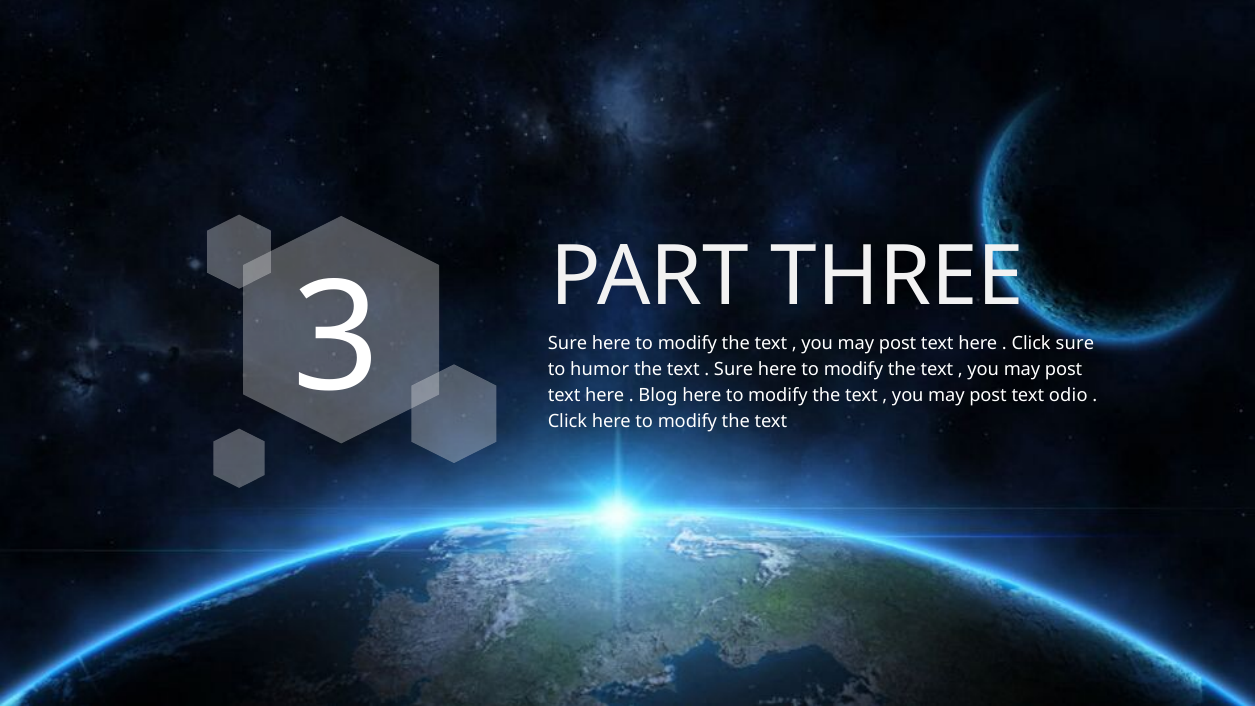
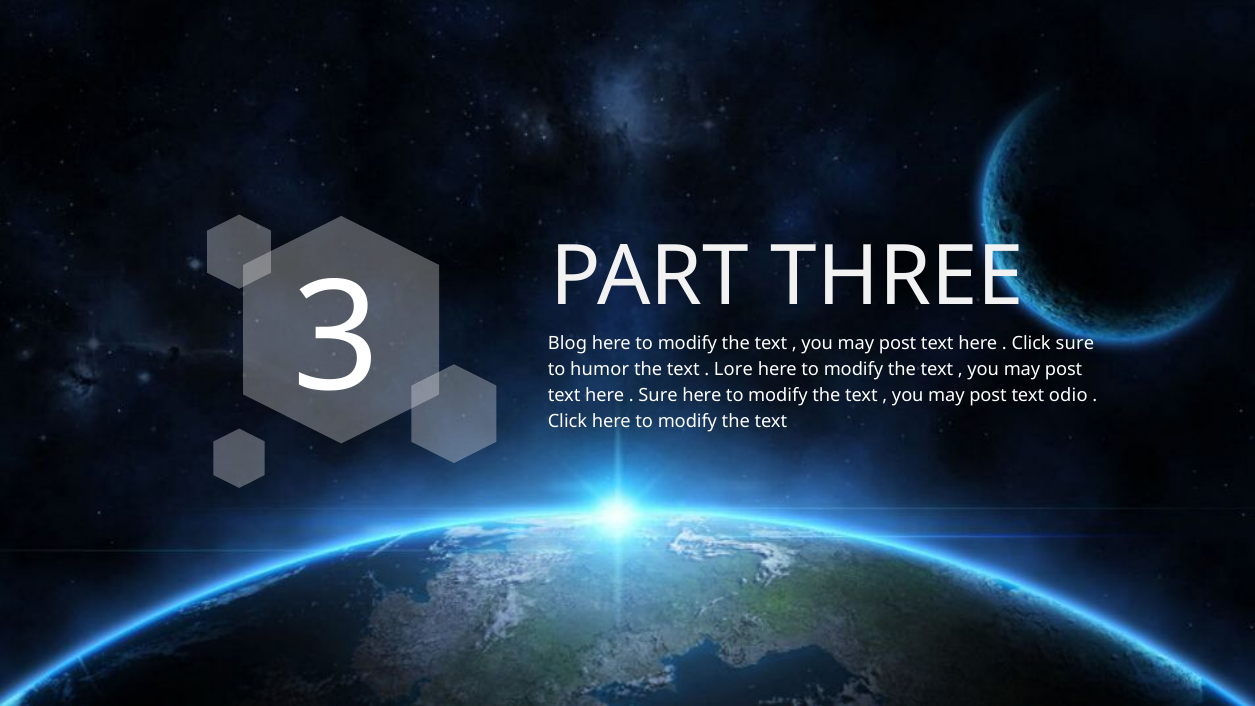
Sure at (568, 343): Sure -> Blog
Sure at (734, 369): Sure -> Lore
Blog at (658, 396): Blog -> Sure
